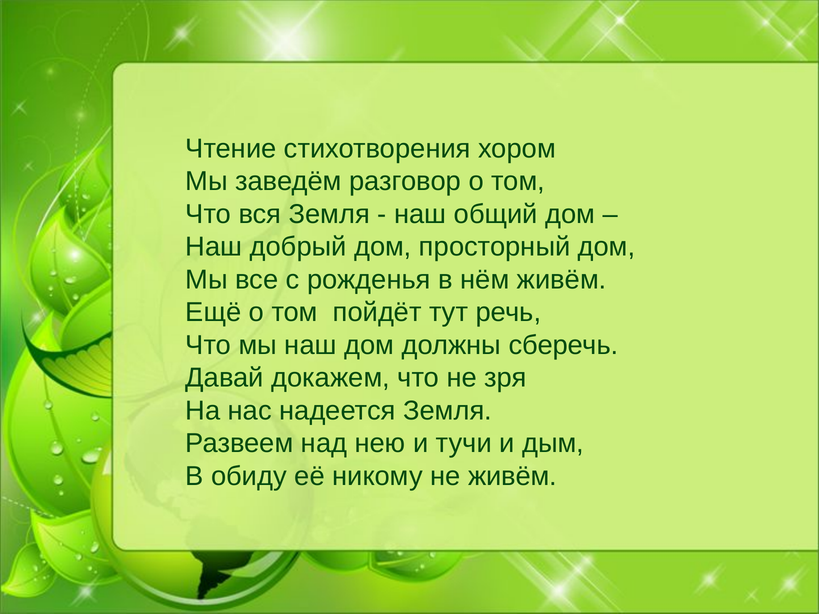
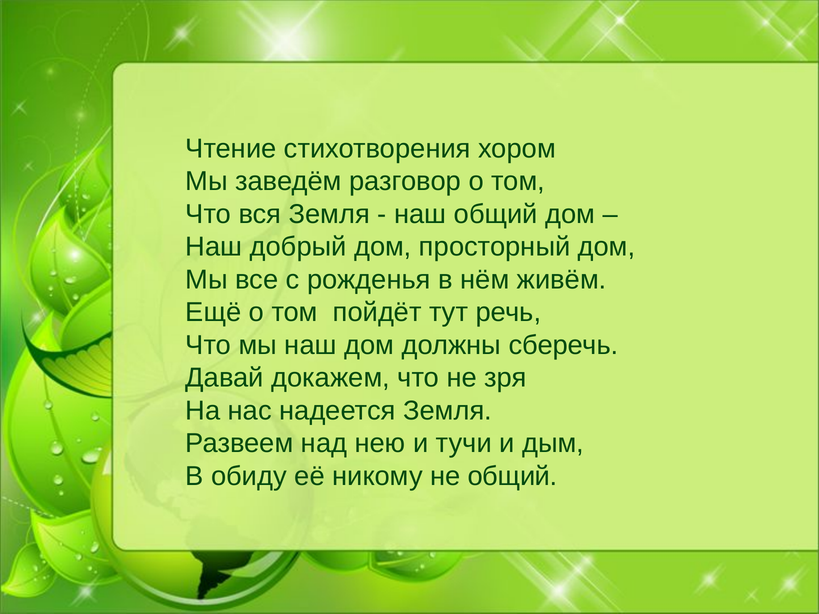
не живём: живём -> общий
